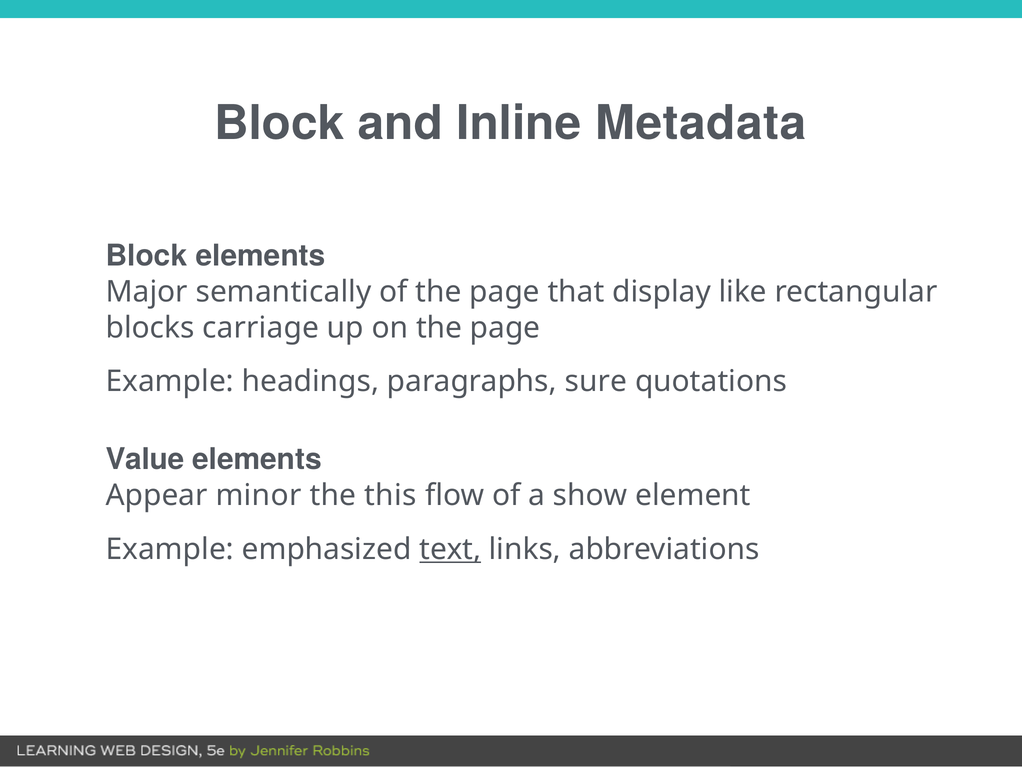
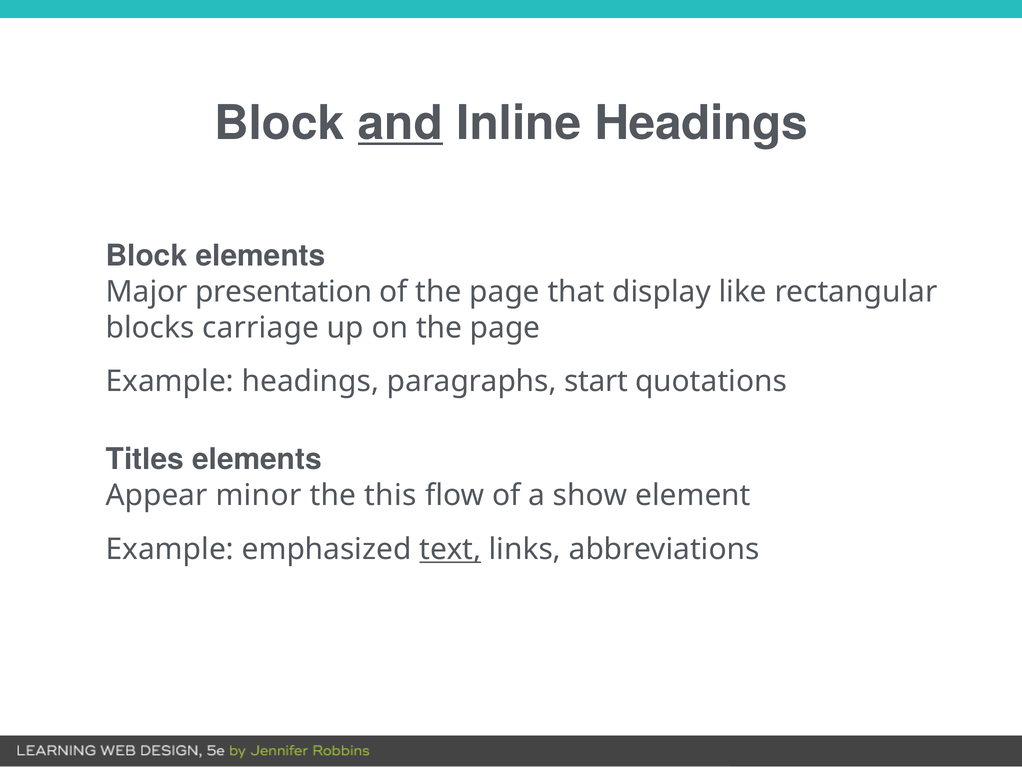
and underline: none -> present
Inline Metadata: Metadata -> Headings
semantically: semantically -> presentation
sure: sure -> start
Value: Value -> Titles
